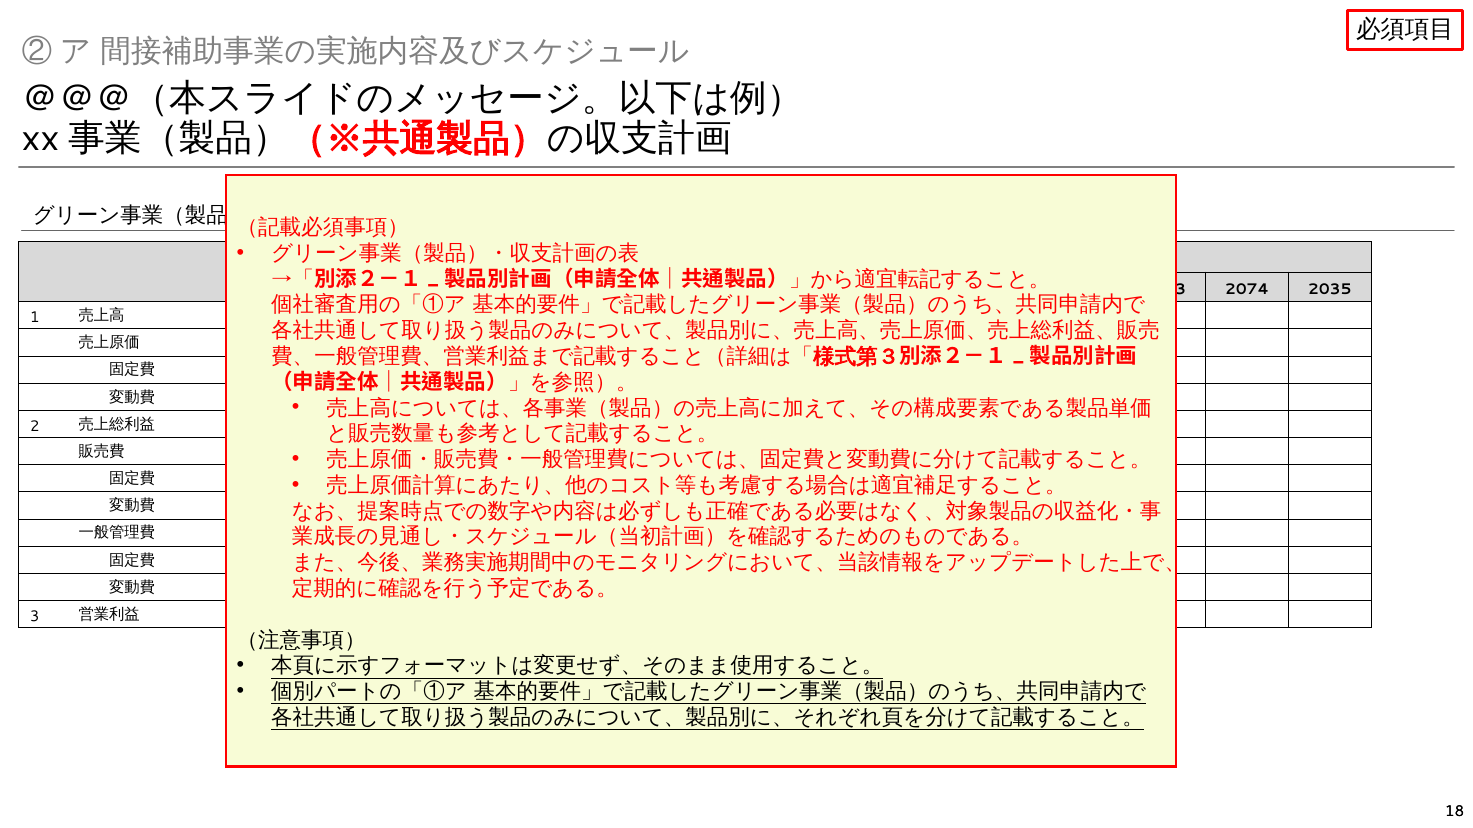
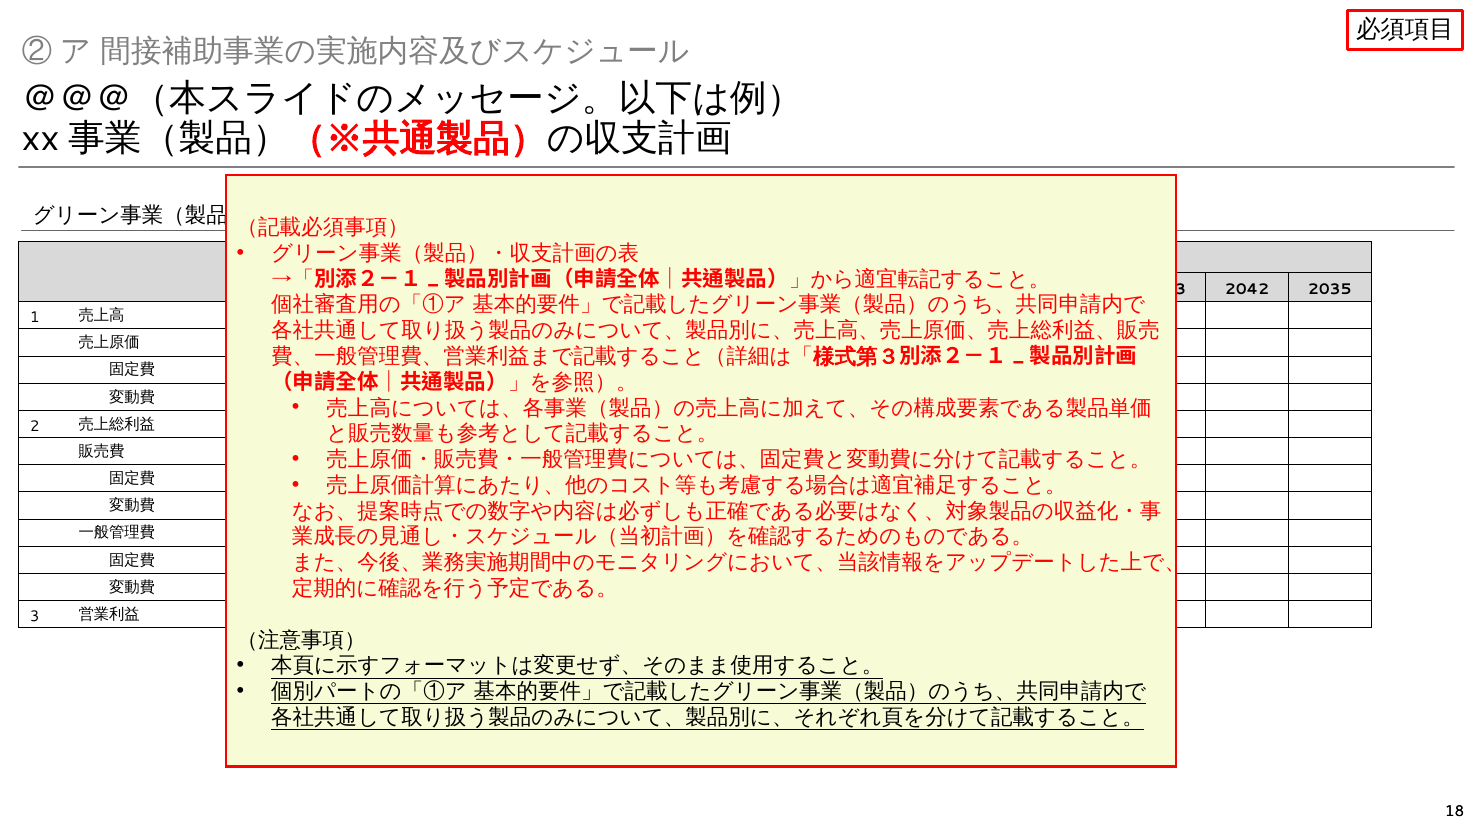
2074: 2074 -> 2042
